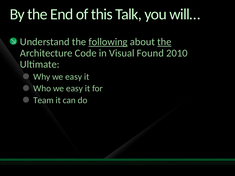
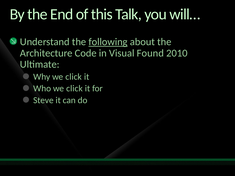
the at (164, 42) underline: present -> none
Why we easy: easy -> click
Who we easy: easy -> click
Team: Team -> Steve
